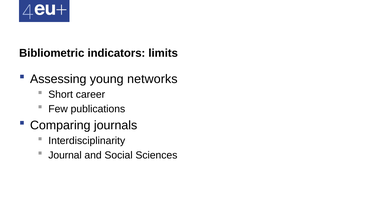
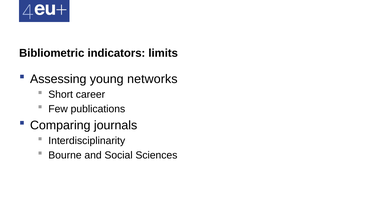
Journal: Journal -> Bourne
